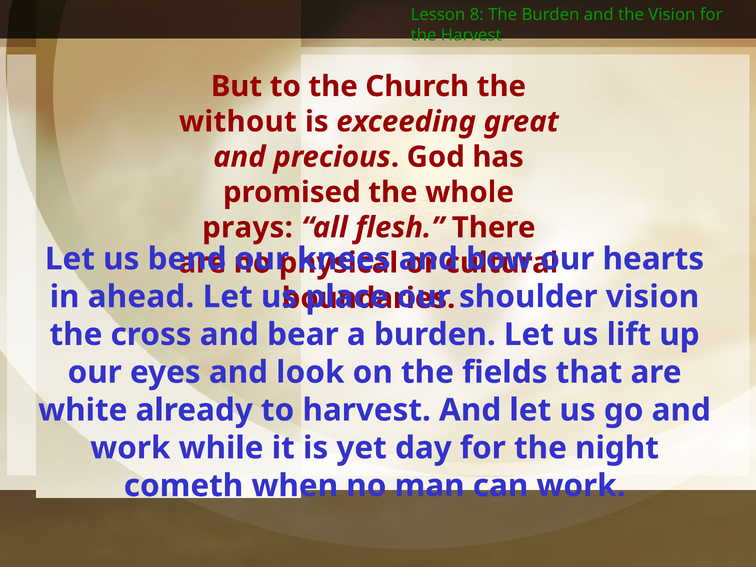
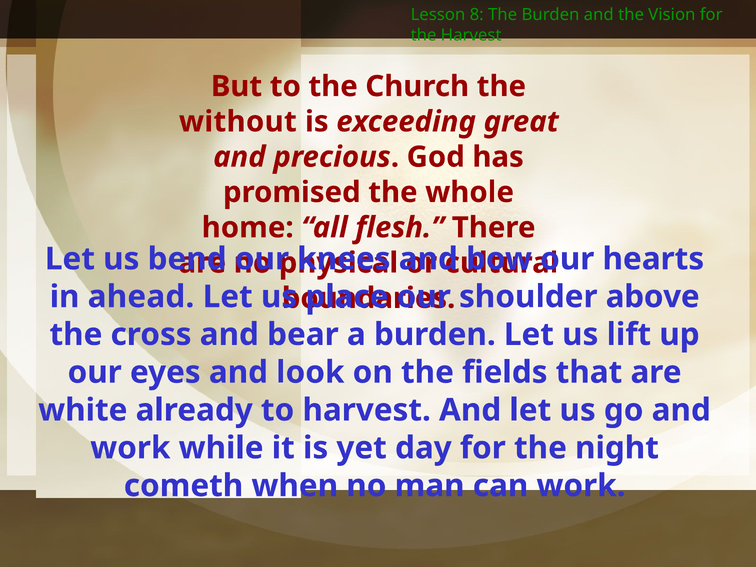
prays: prays -> home
shoulder vision: vision -> above
